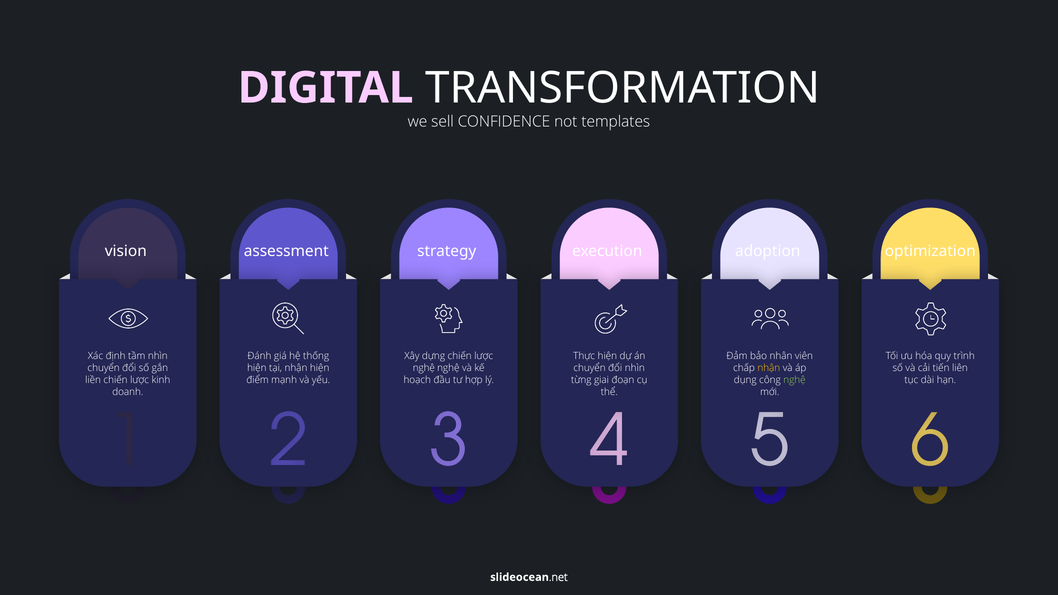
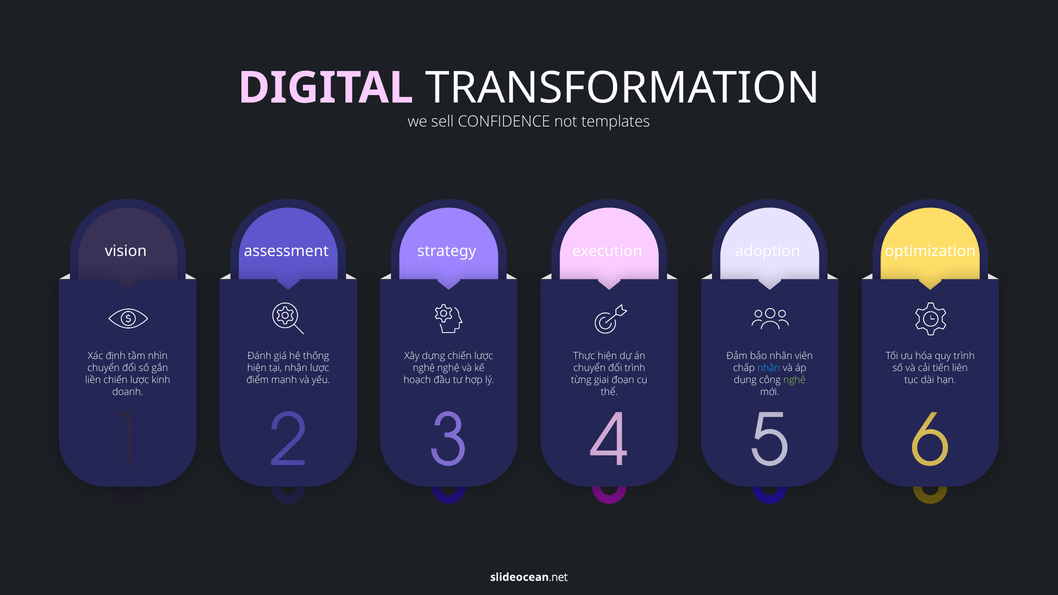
nhận hiện: hiện -> lược
đổi nhìn: nhìn -> trình
nhận at (769, 368) colour: yellow -> light blue
